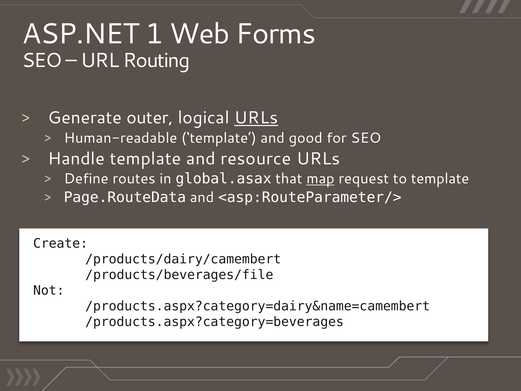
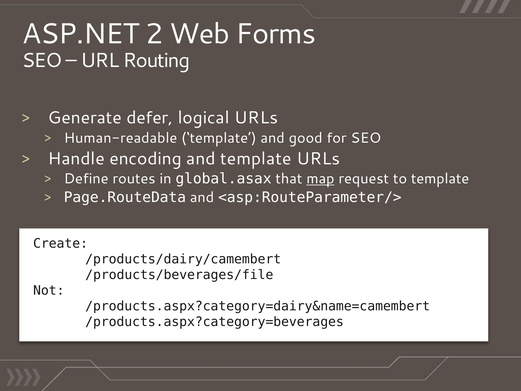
1: 1 -> 2
outer: outer -> defer
URLs at (256, 118) underline: present -> none
Handle template: template -> encoding
and resource: resource -> template
